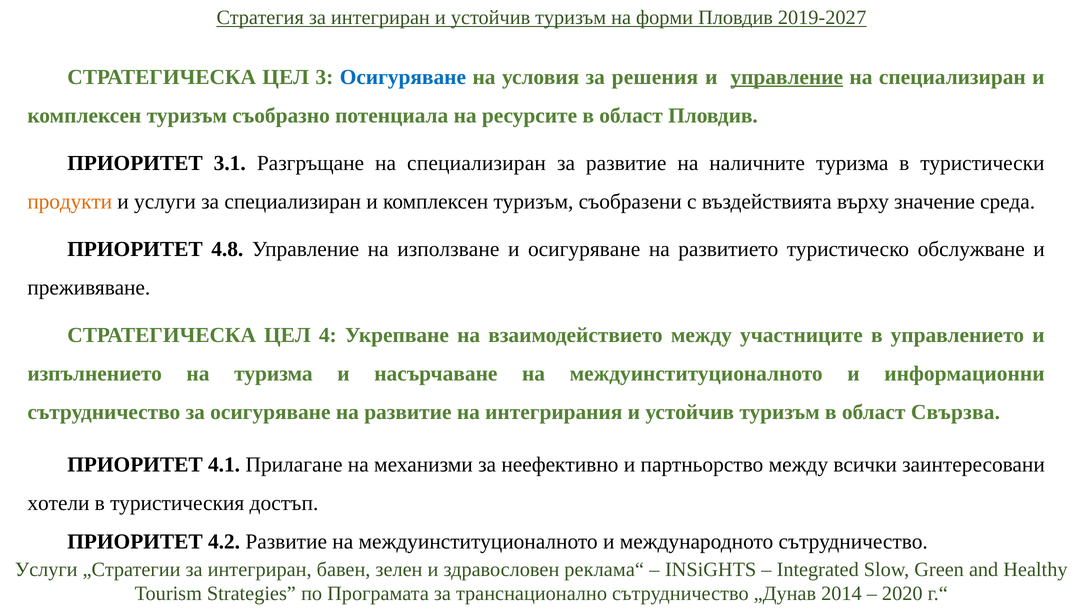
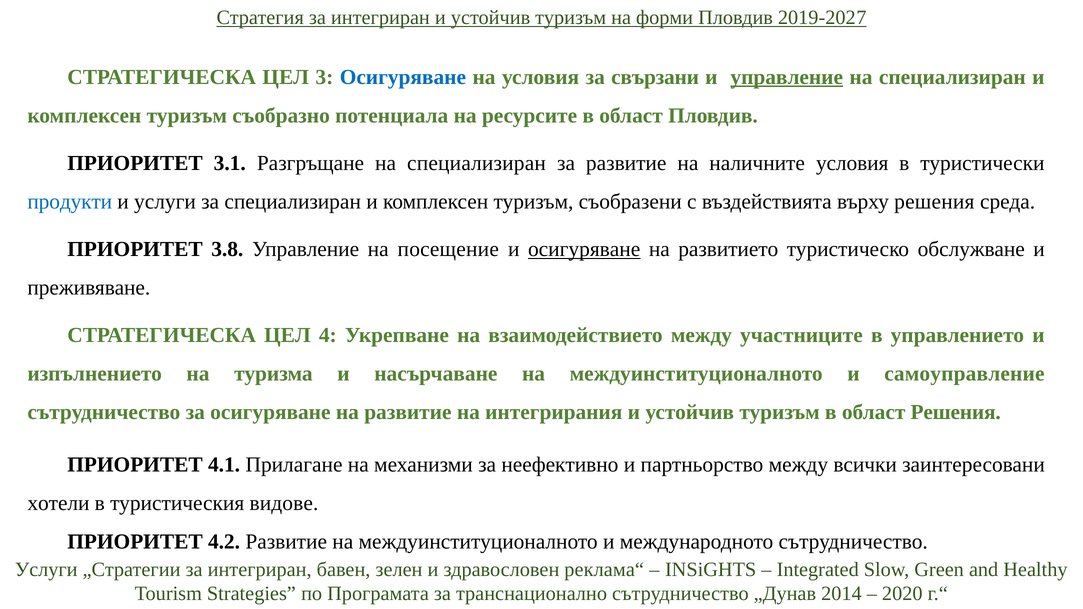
решения: решения -> свързани
наличните туризма: туризма -> условия
продукти colour: orange -> blue
върху значение: значение -> решения
4.8: 4.8 -> 3.8
използване: използване -> посещение
осигуряване at (584, 249) underline: none -> present
информационни: информационни -> самоуправление
област Свързва: Свързва -> Решения
достъп: достъп -> видове
